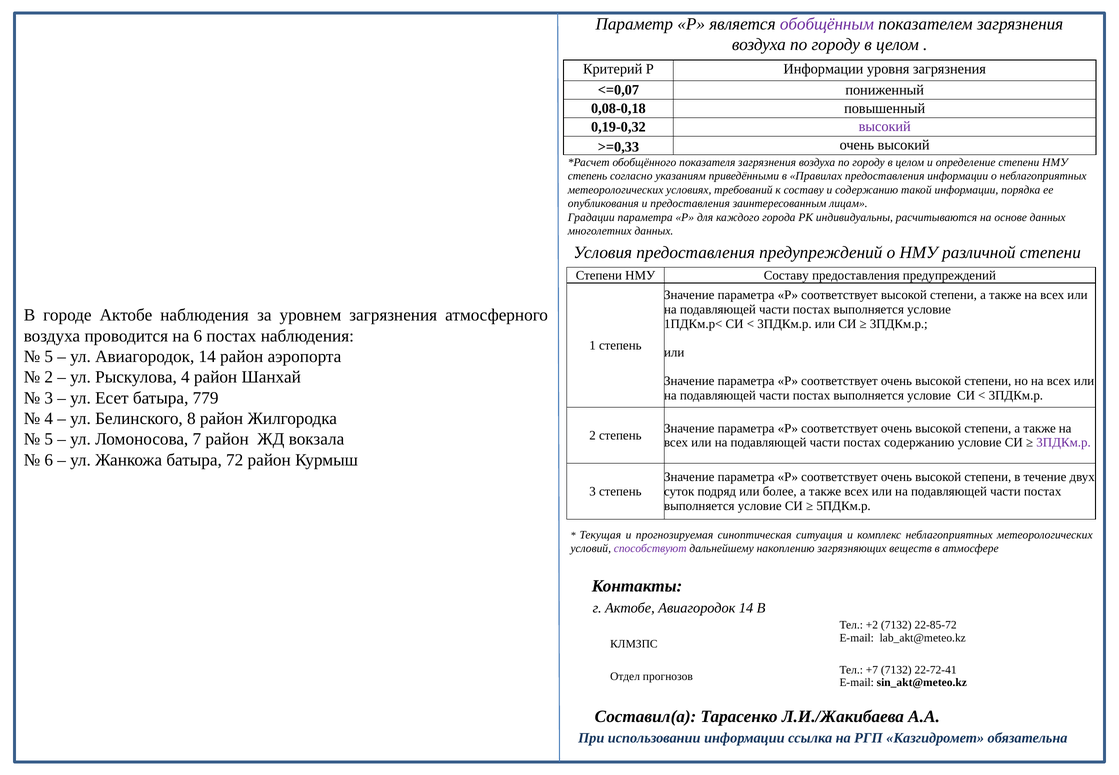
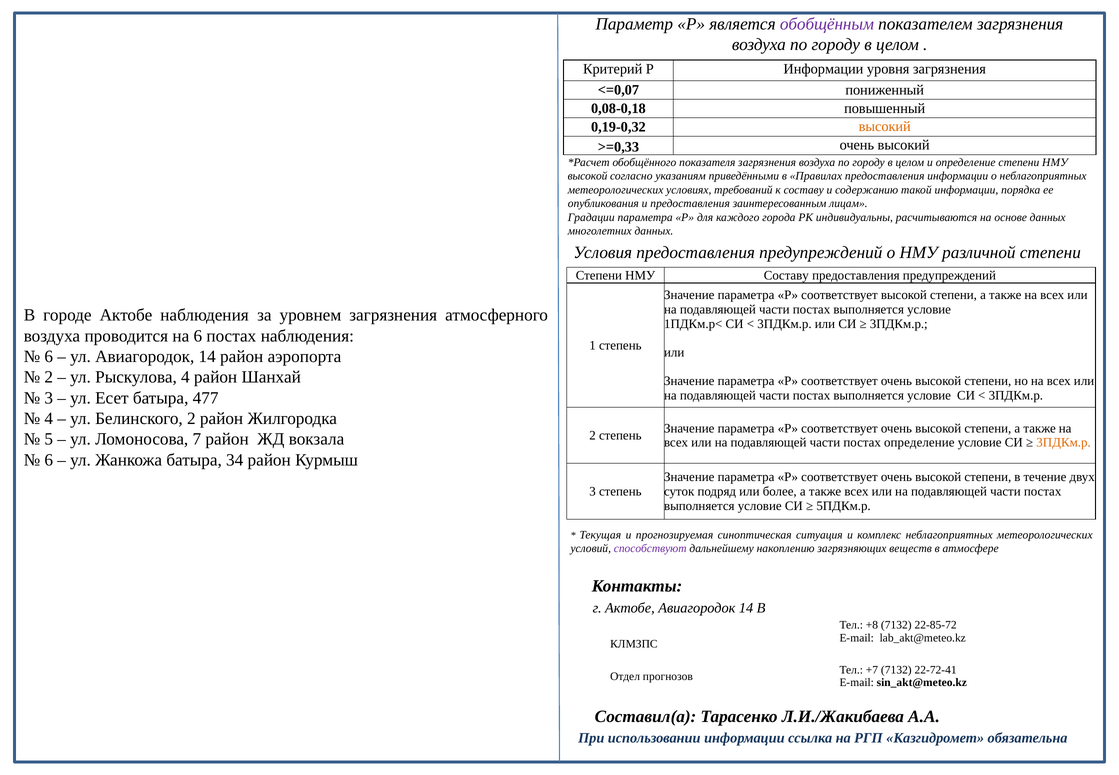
высокий at (885, 127) colour: purple -> orange
степень at (588, 176): степень -> высокой
5 at (49, 356): 5 -> 6
779: 779 -> 477
Белинского 8: 8 -> 2
постах содержанию: содержанию -> определение
3ПДКм.р at (1064, 442) colour: purple -> orange
72: 72 -> 34
+2: +2 -> +8
